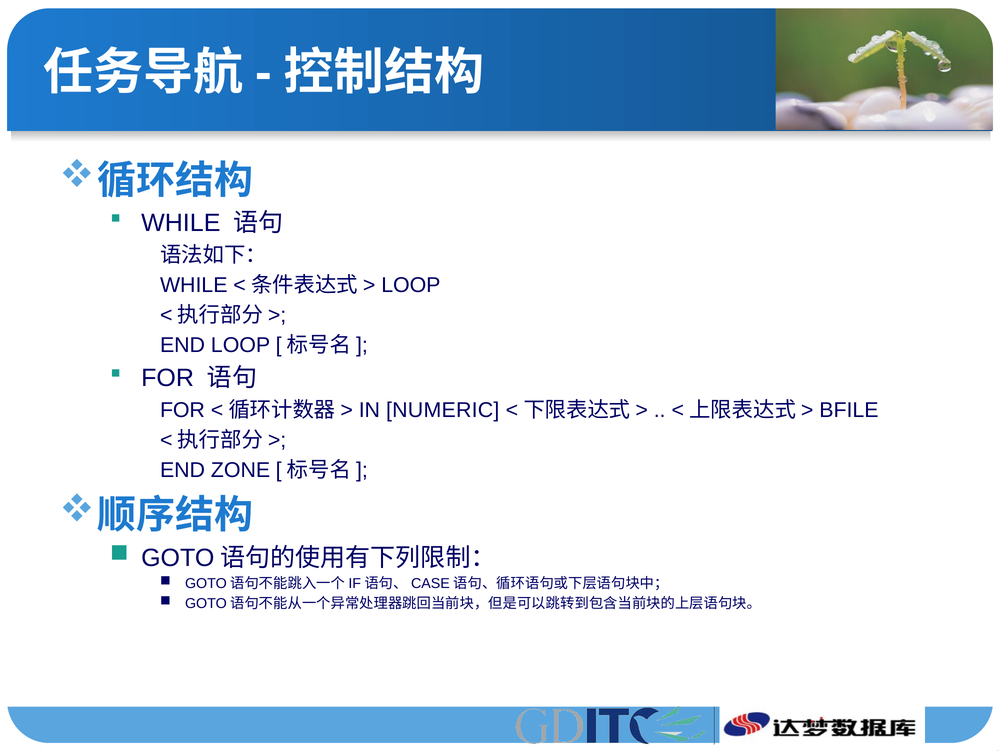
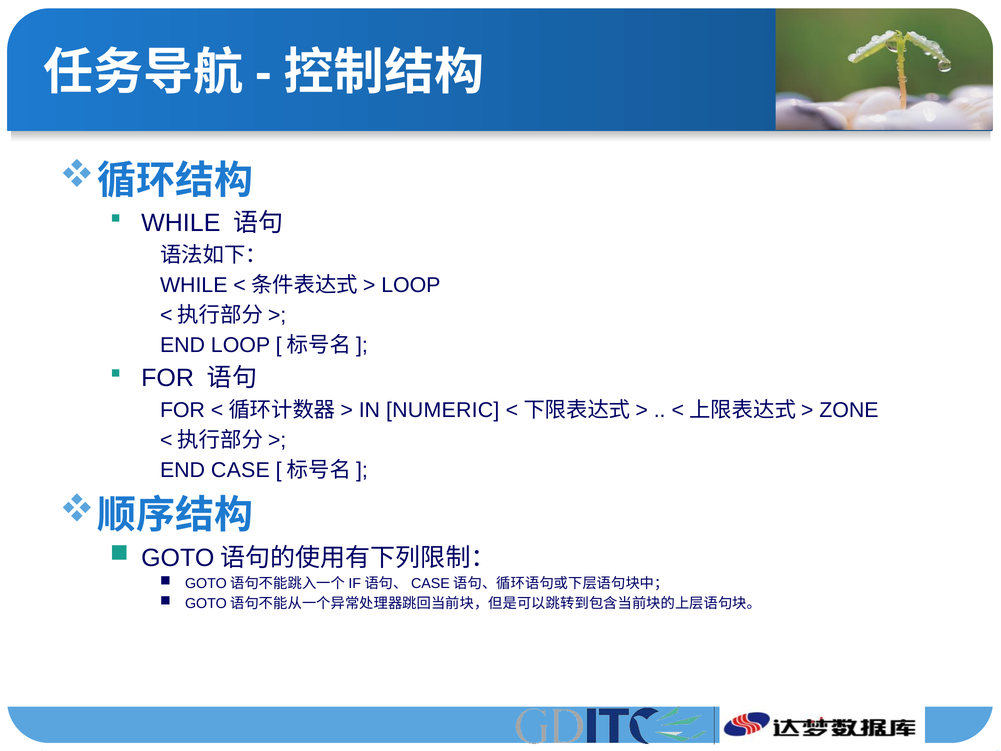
BFILE: BFILE -> ZONE
ZONE: ZONE -> CASE
